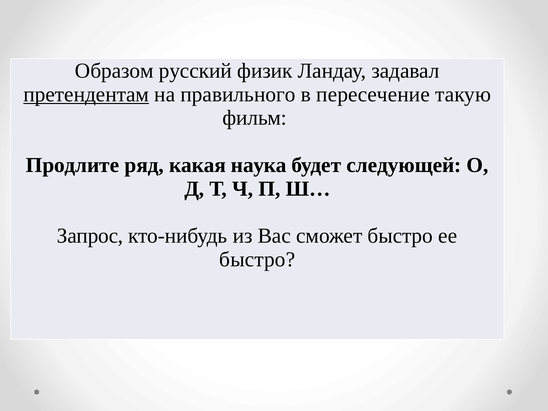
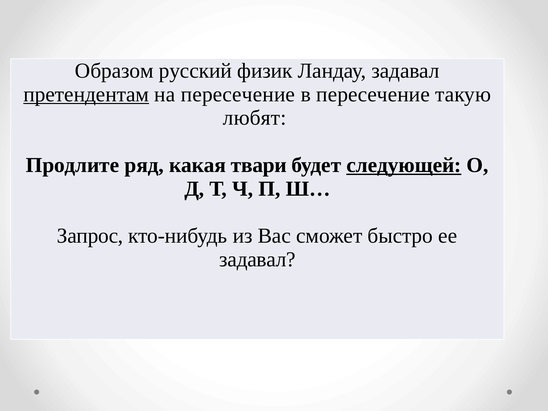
на правильного: правильного -> пересечение
фильм: фильм -> любят
наука: наука -> твари
следующей underline: none -> present
быстро at (257, 259): быстро -> задавал
